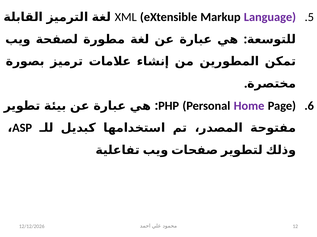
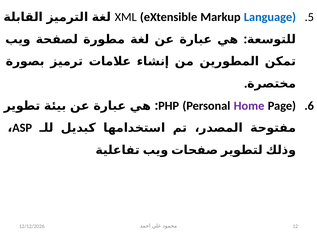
Language colour: purple -> blue
